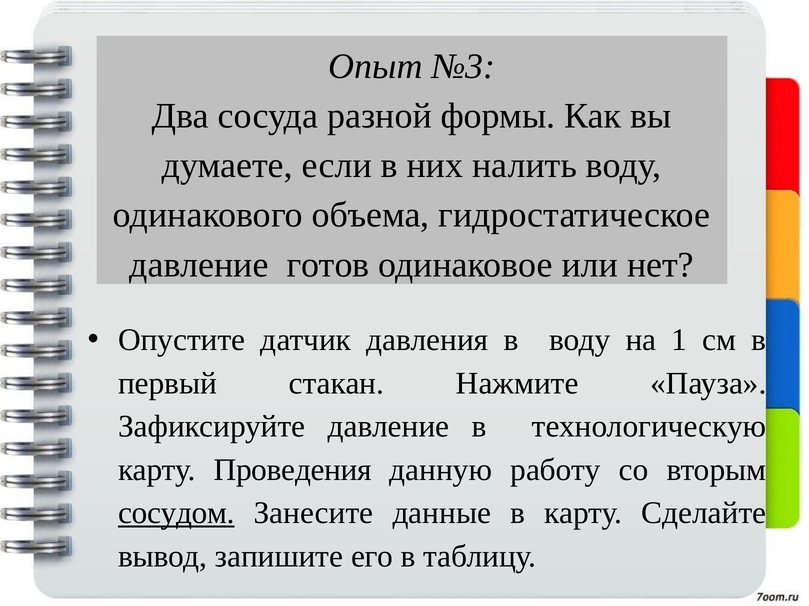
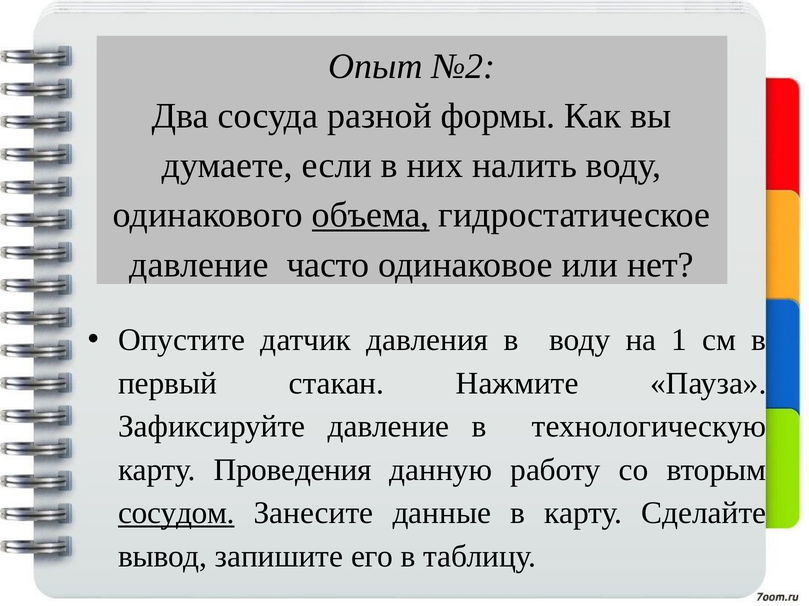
№3: №3 -> №2
объема underline: none -> present
готов: готов -> часто
